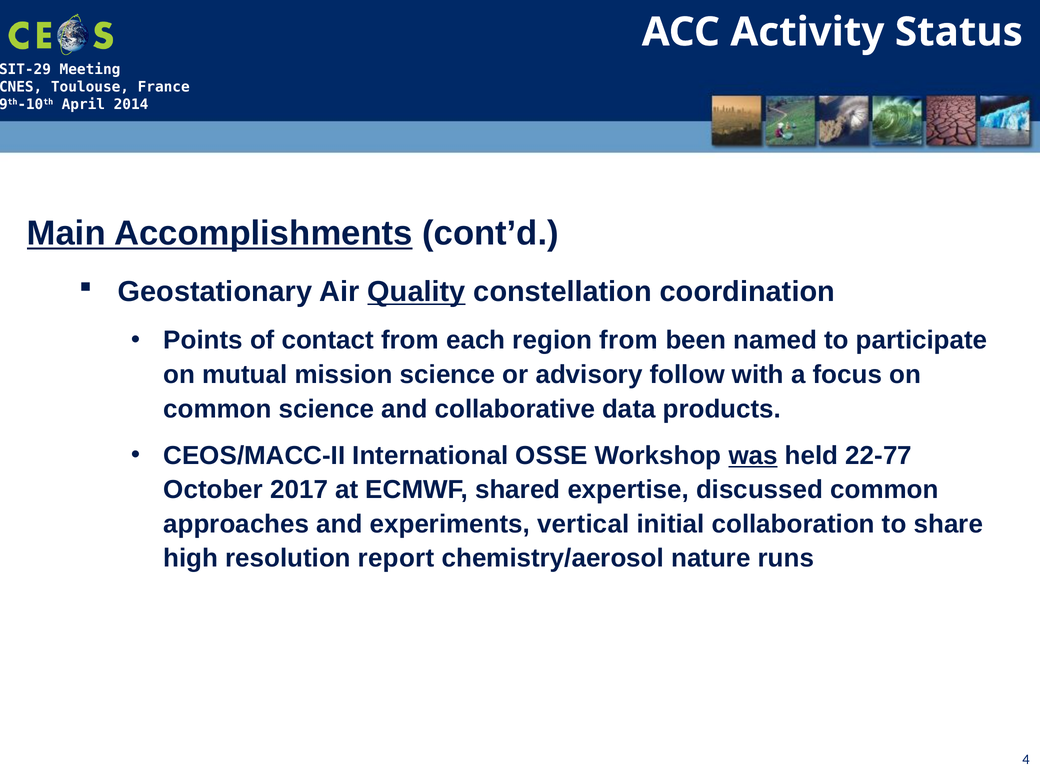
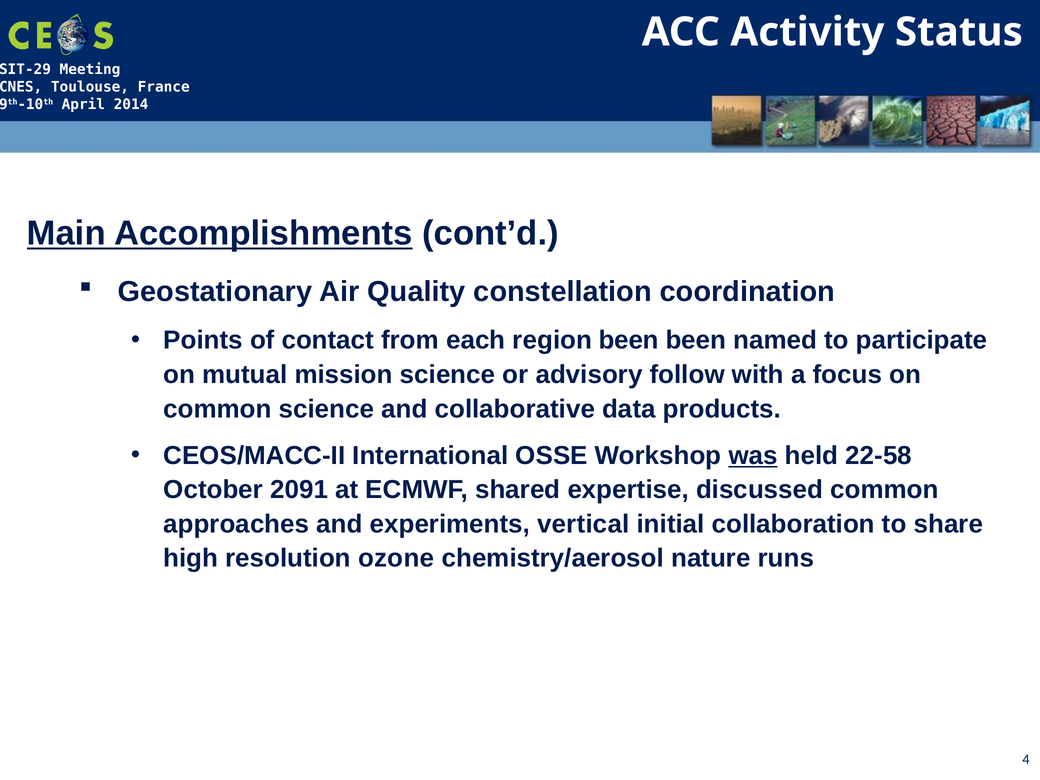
Quality underline: present -> none
region from: from -> been
22-77: 22-77 -> 22-58
2017: 2017 -> 2091
report: report -> ozone
